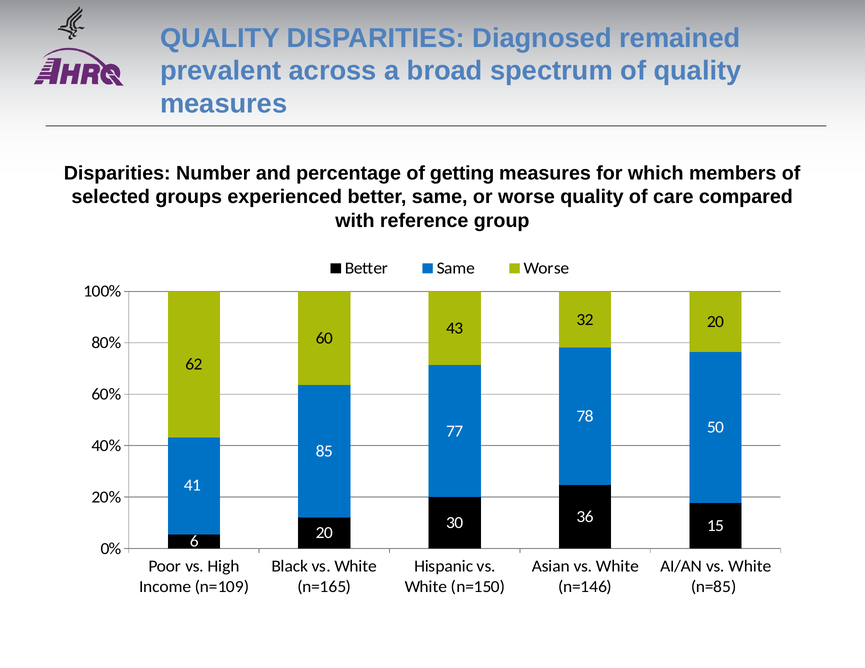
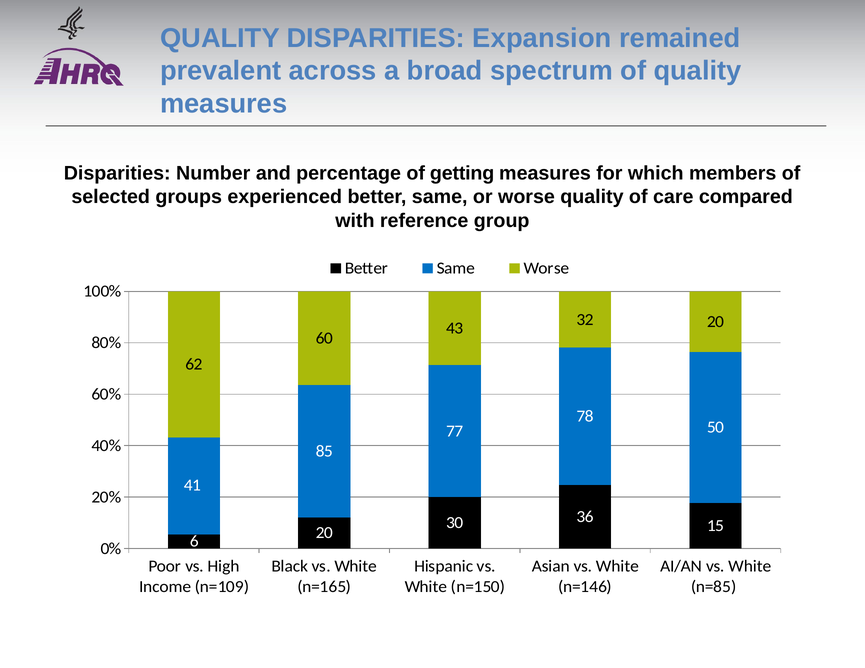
Diagnosed: Diagnosed -> Expansion
